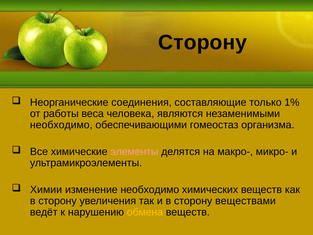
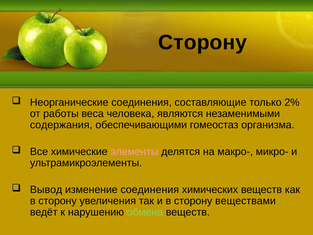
1%: 1% -> 2%
необходимо at (61, 125): необходимо -> содержания
Химии: Химии -> Вывод
изменение необходимо: необходимо -> соединения
обмена colour: yellow -> light green
